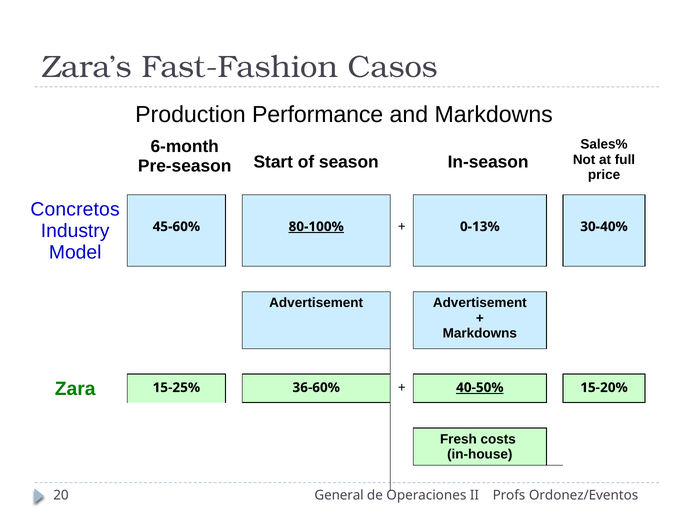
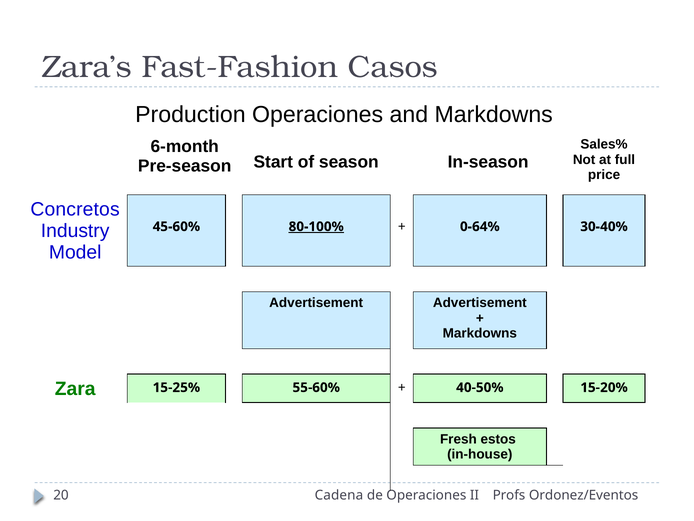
Production Performance: Performance -> Operaciones
0-13%: 0-13% -> 0-64%
36-60%: 36-60% -> 55-60%
40-50% underline: present -> none
costs: costs -> estos
General: General -> Cadena
